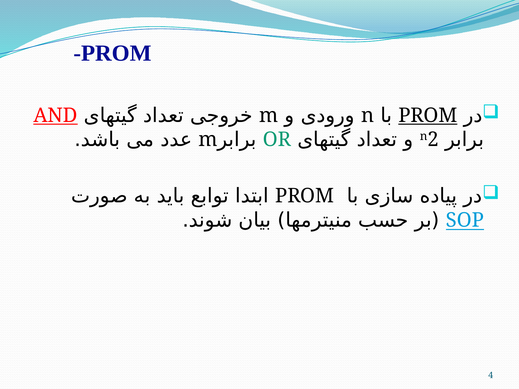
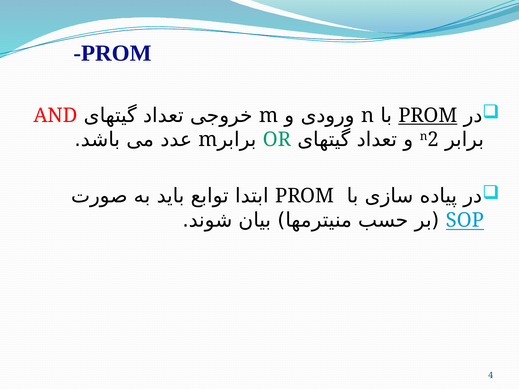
AND underline: present -> none
